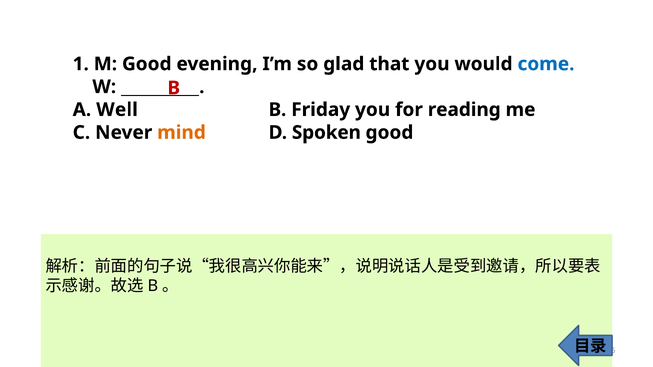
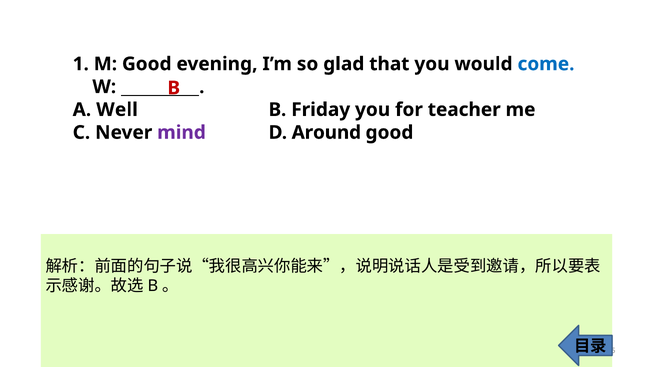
reading: reading -> teacher
mind colour: orange -> purple
Spoken: Spoken -> Around
